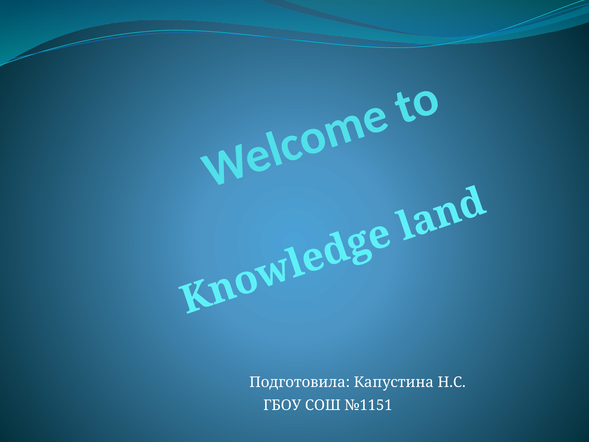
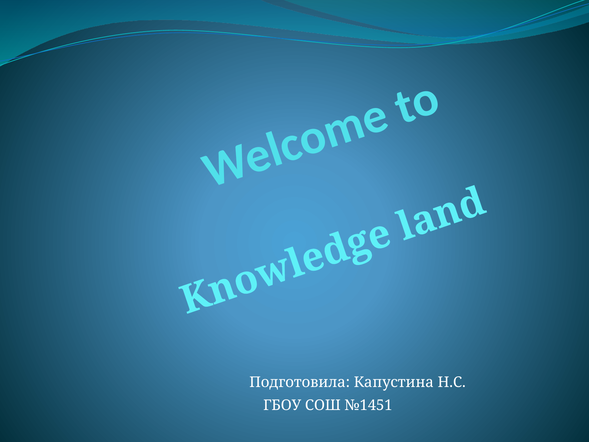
№1151: №1151 -> №1451
